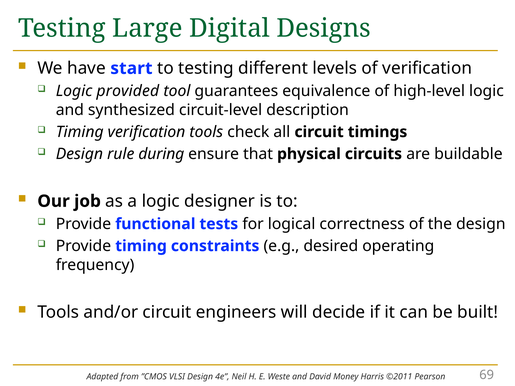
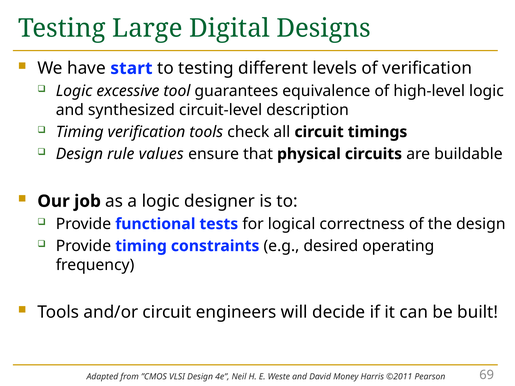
provided: provided -> excessive
during: during -> values
